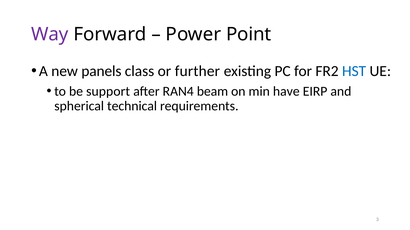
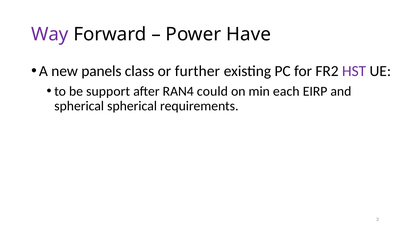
Point: Point -> Have
HST colour: blue -> purple
beam: beam -> could
have: have -> each
spherical technical: technical -> spherical
